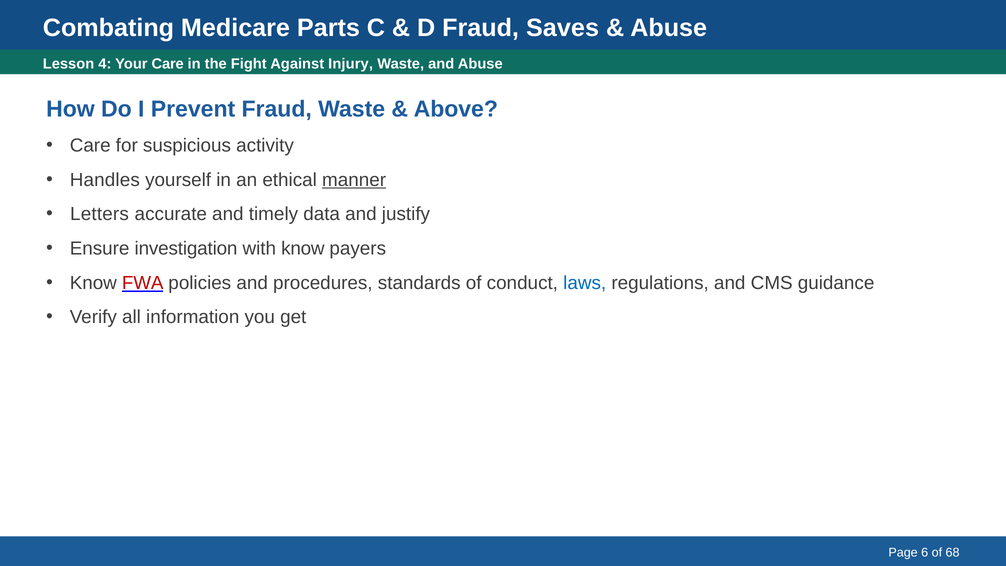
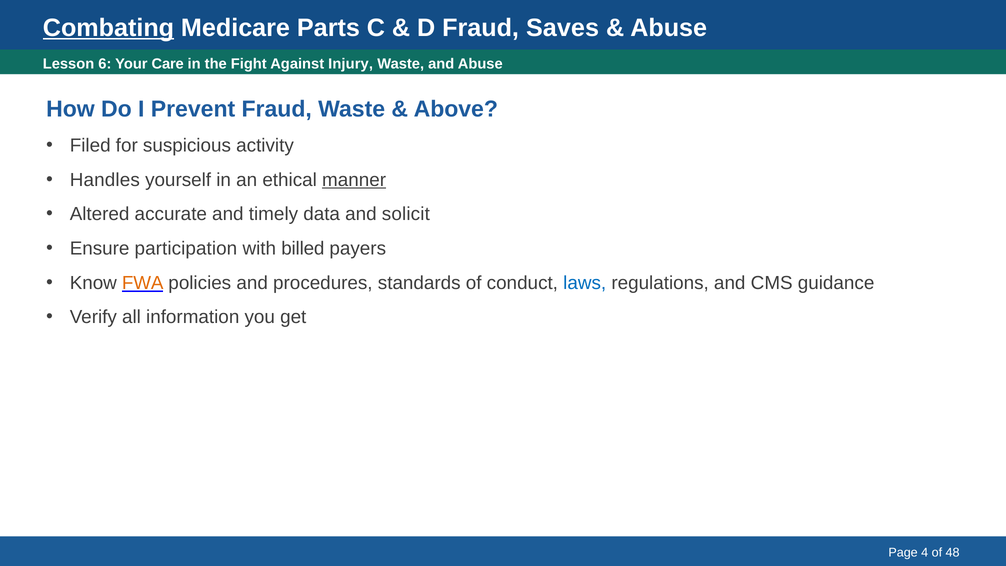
Combating underline: none -> present
4: 4 -> 6
Care at (90, 146): Care -> Filed
Letters: Letters -> Altered
justify: justify -> solicit
investigation: investigation -> participation
with know: know -> billed
FWA colour: red -> orange
6: 6 -> 4
68: 68 -> 48
